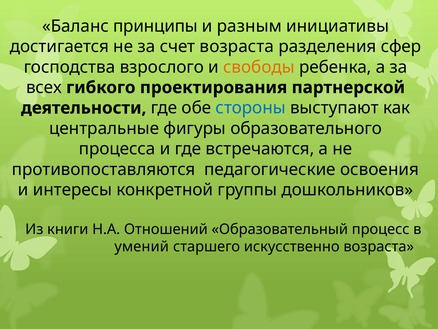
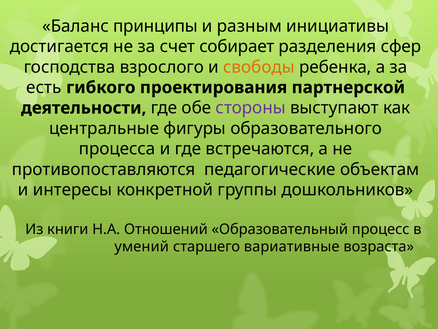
счет возраста: возраста -> собирает
всех: всех -> есть
стороны colour: blue -> purple
освоения: освоения -> объектам
искусственно: искусственно -> вариативные
